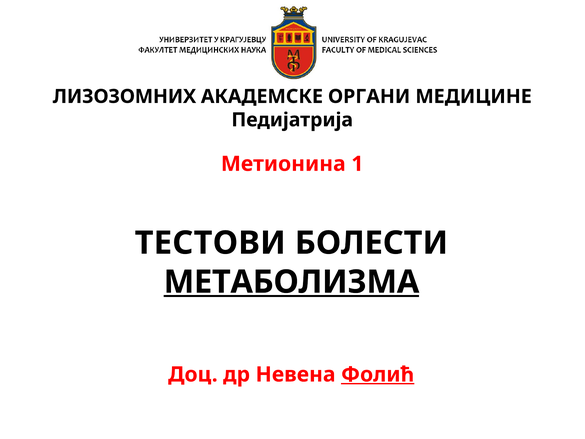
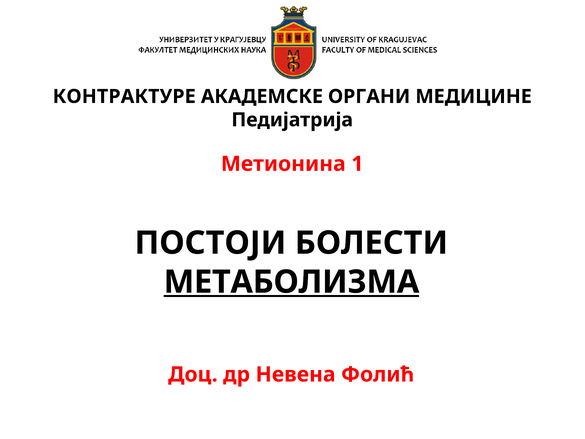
ЛИЗОЗОМНИХ: ЛИЗОЗОМНИХ -> КОНТРАКТУРЕ
ТЕСТОВИ: ТЕСТОВИ -> ПОСТОЈИ
Фолић underline: present -> none
